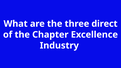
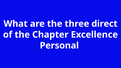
Industry: Industry -> Personal
